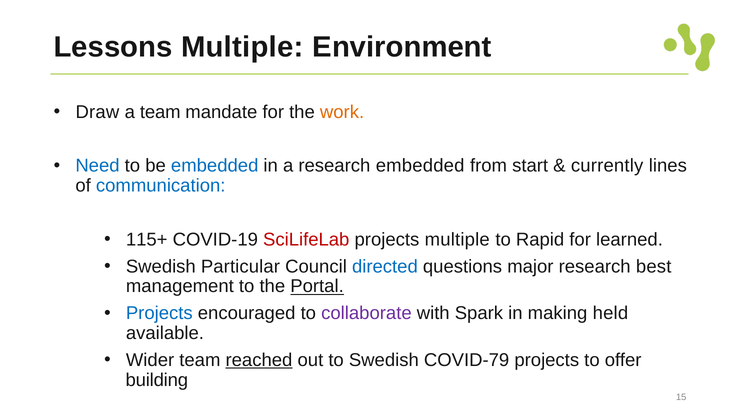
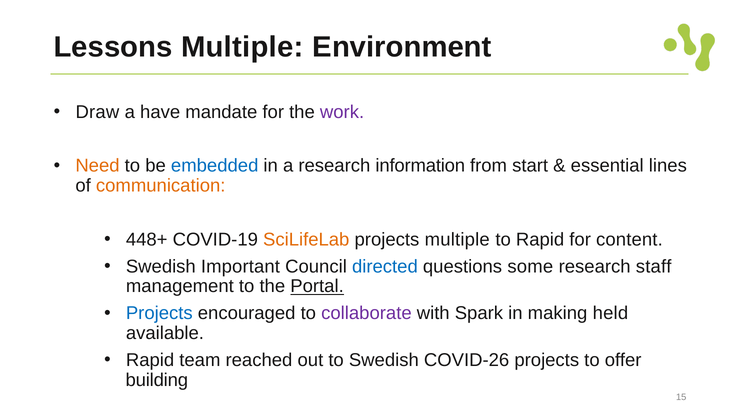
a team: team -> have
work colour: orange -> purple
Need colour: blue -> orange
research embedded: embedded -> information
currently: currently -> essential
communication colour: blue -> orange
115+: 115+ -> 448+
SciLifeLab colour: red -> orange
learned: learned -> content
Particular: Particular -> Important
major: major -> some
best: best -> staff
Wider at (150, 360): Wider -> Rapid
reached underline: present -> none
COVID-79: COVID-79 -> COVID-26
